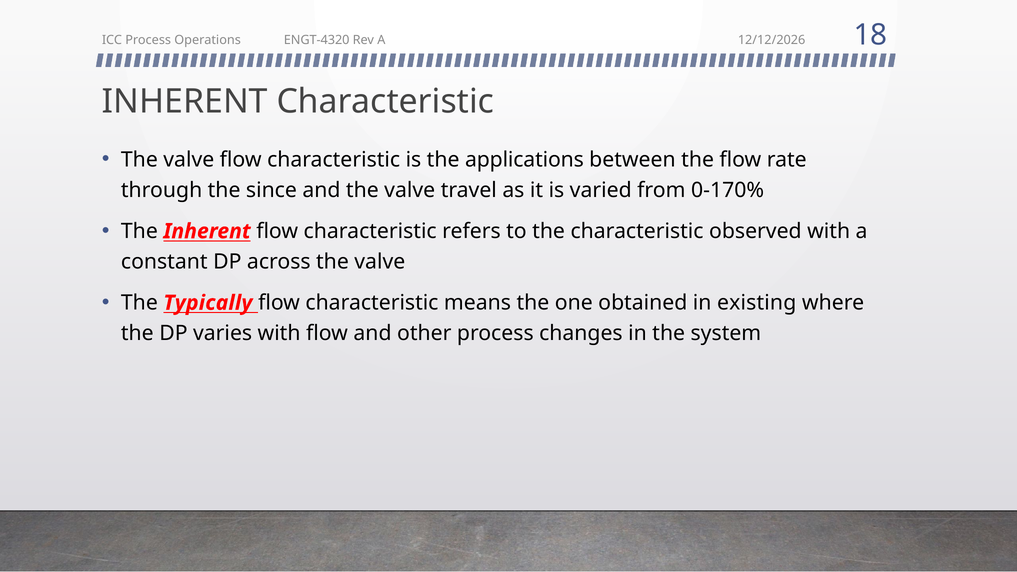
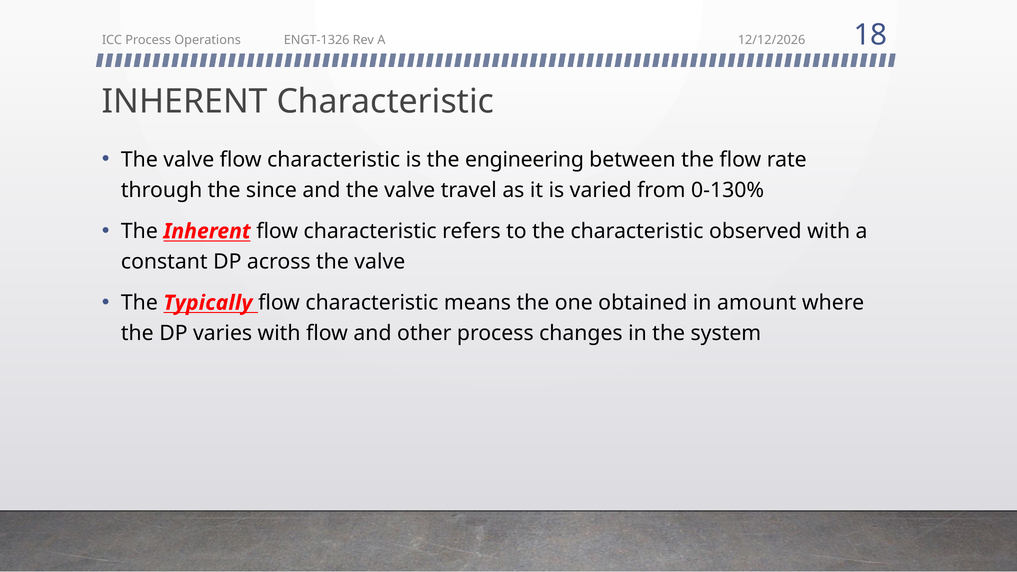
ENGT-4320: ENGT-4320 -> ENGT-1326
applications: applications -> engineering
0-170%: 0-170% -> 0-130%
existing: existing -> amount
